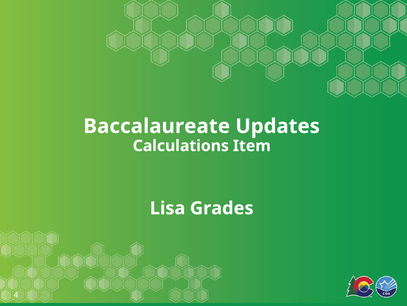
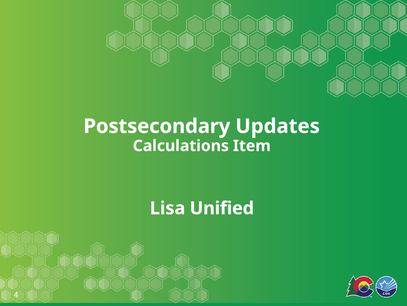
Baccalaureate: Baccalaureate -> Postsecondary
Grades: Grades -> Unified
